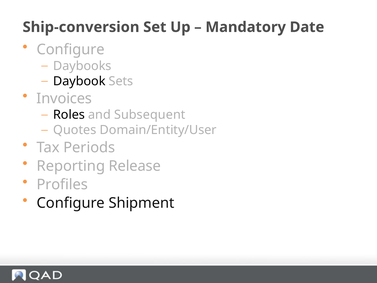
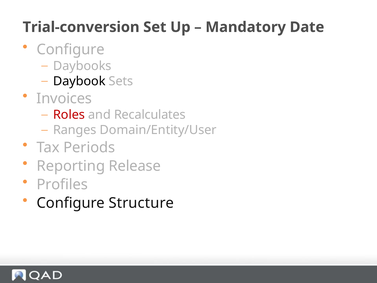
Ship-conversion: Ship-conversion -> Trial-conversion
Roles colour: black -> red
Subsequent: Subsequent -> Recalculates
Quotes: Quotes -> Ranges
Shipment: Shipment -> Structure
